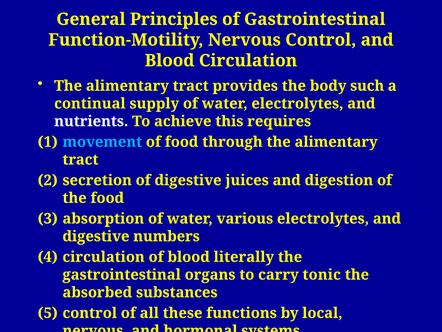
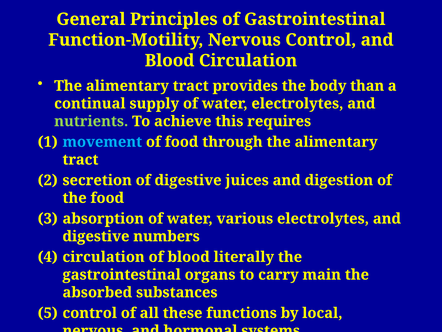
such: such -> than
nutrients colour: white -> light green
tonic: tonic -> main
